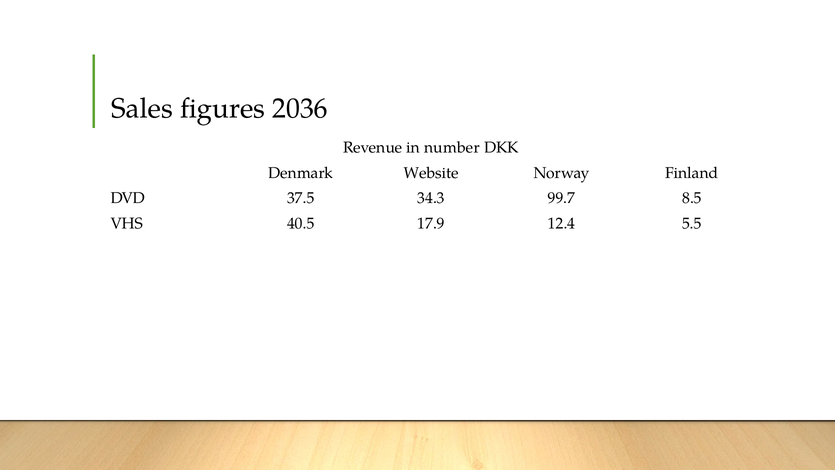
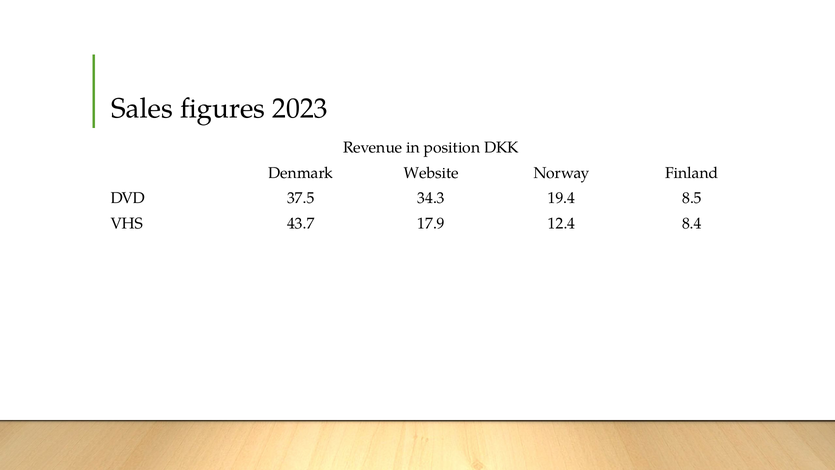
2036: 2036 -> 2023
number: number -> position
99.7: 99.7 -> 19.4
40.5: 40.5 -> 43.7
5.5: 5.5 -> 8.4
